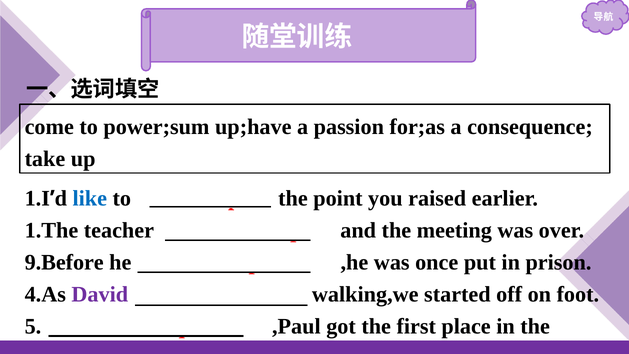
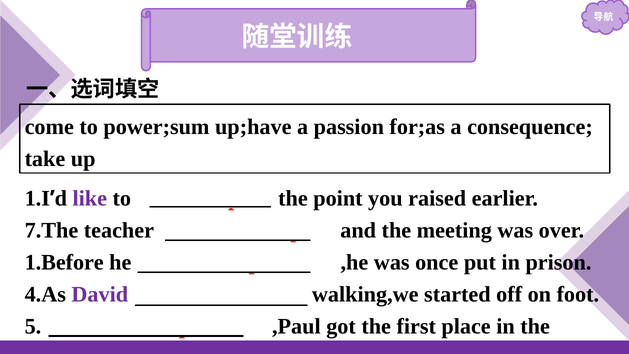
like colour: blue -> purple
1.The: 1.The -> 7.The
9.Before: 9.Before -> 1.Before
